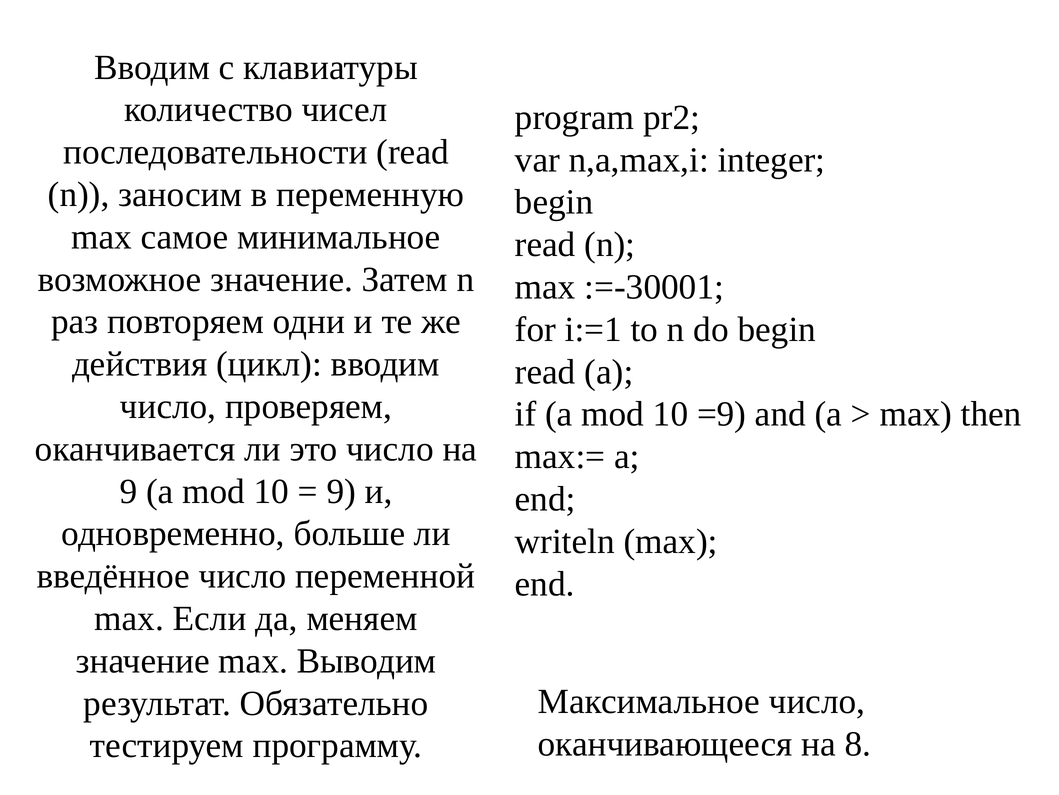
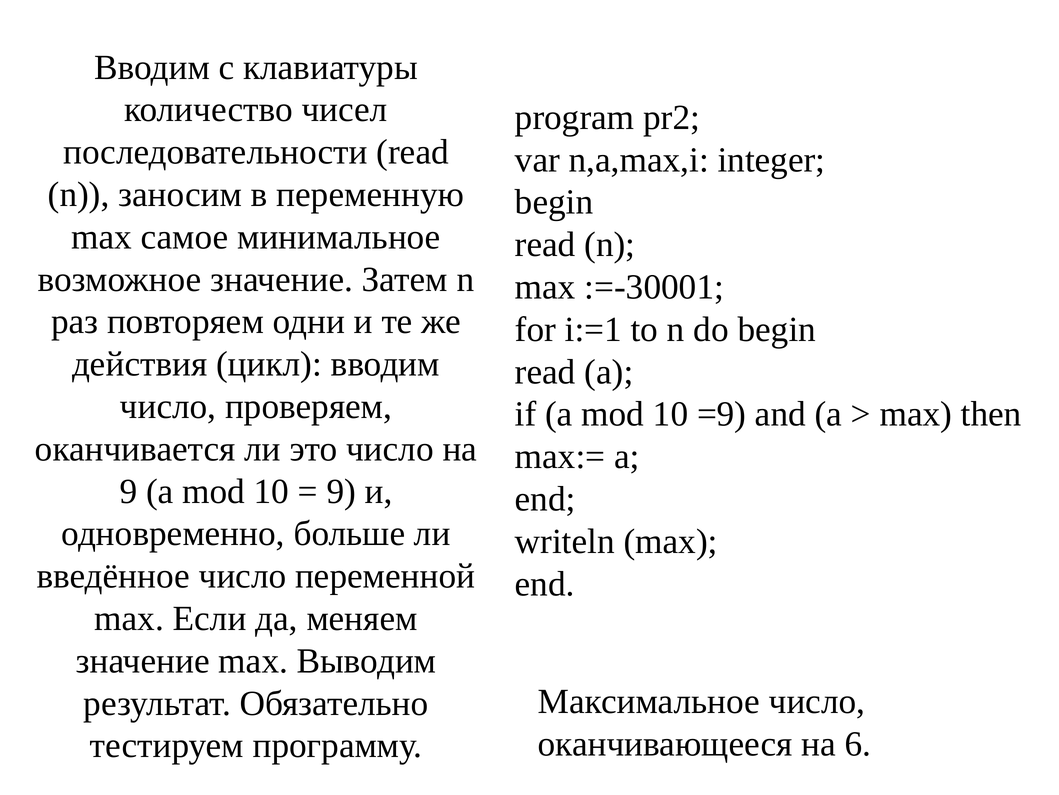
8: 8 -> 6
